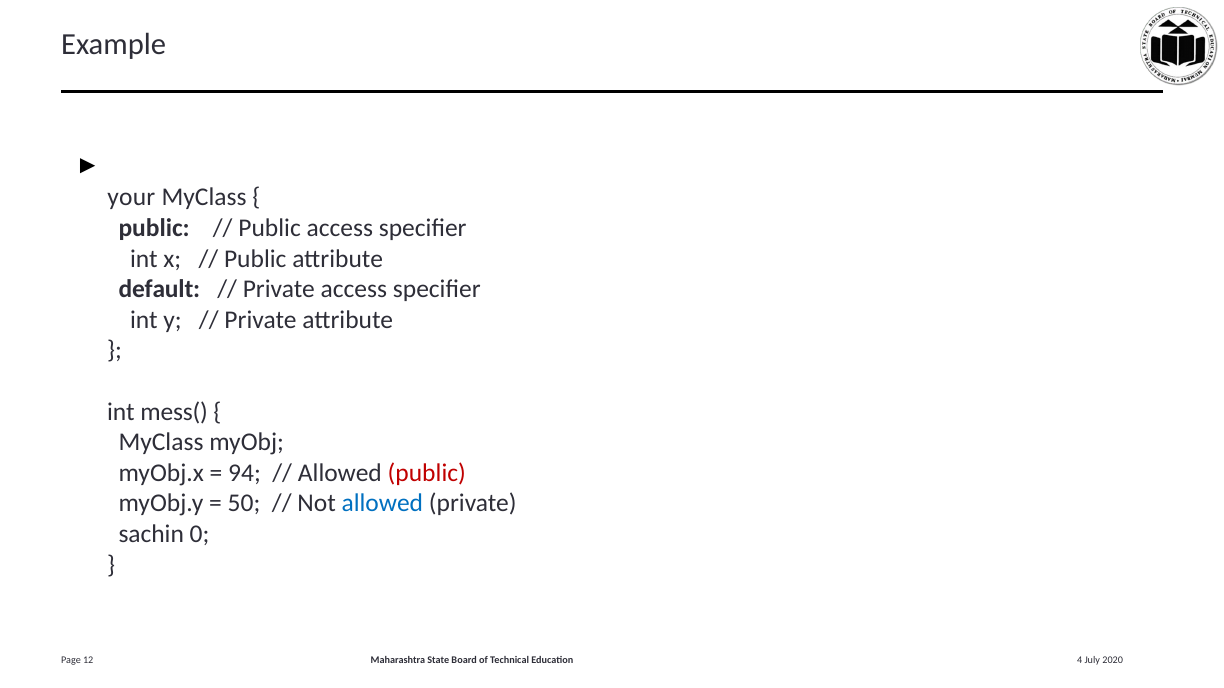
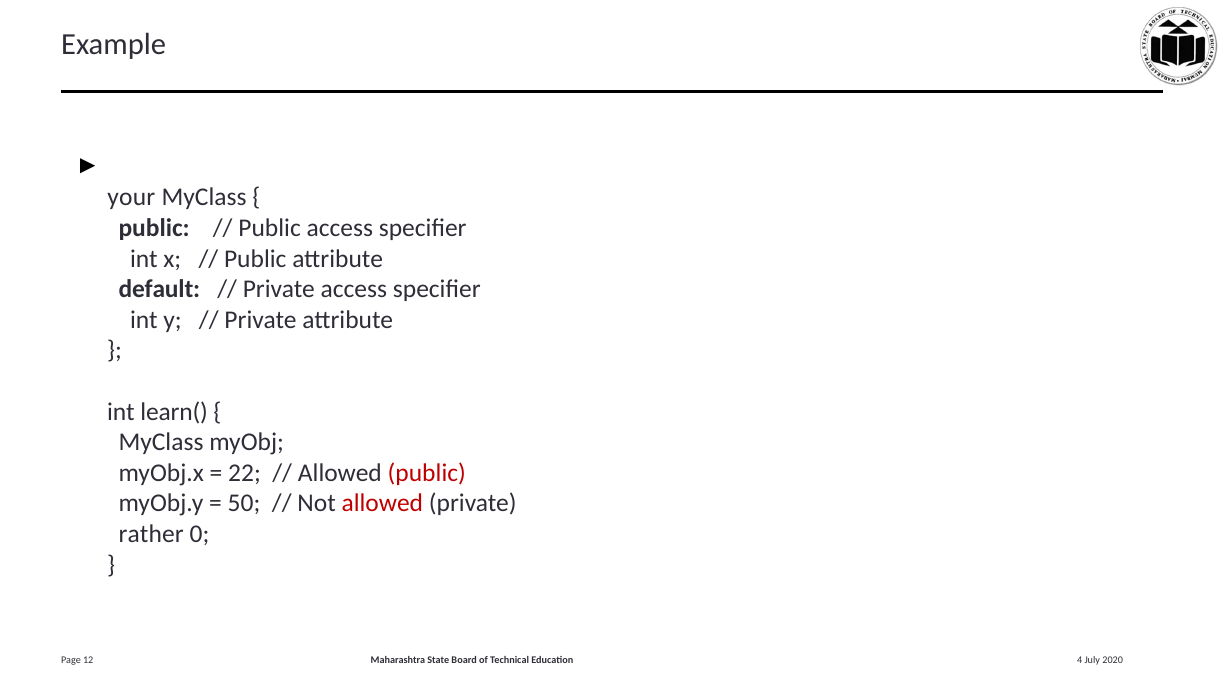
mess(: mess( -> learn(
94: 94 -> 22
allowed at (382, 504) colour: blue -> red
sachin: sachin -> rather
